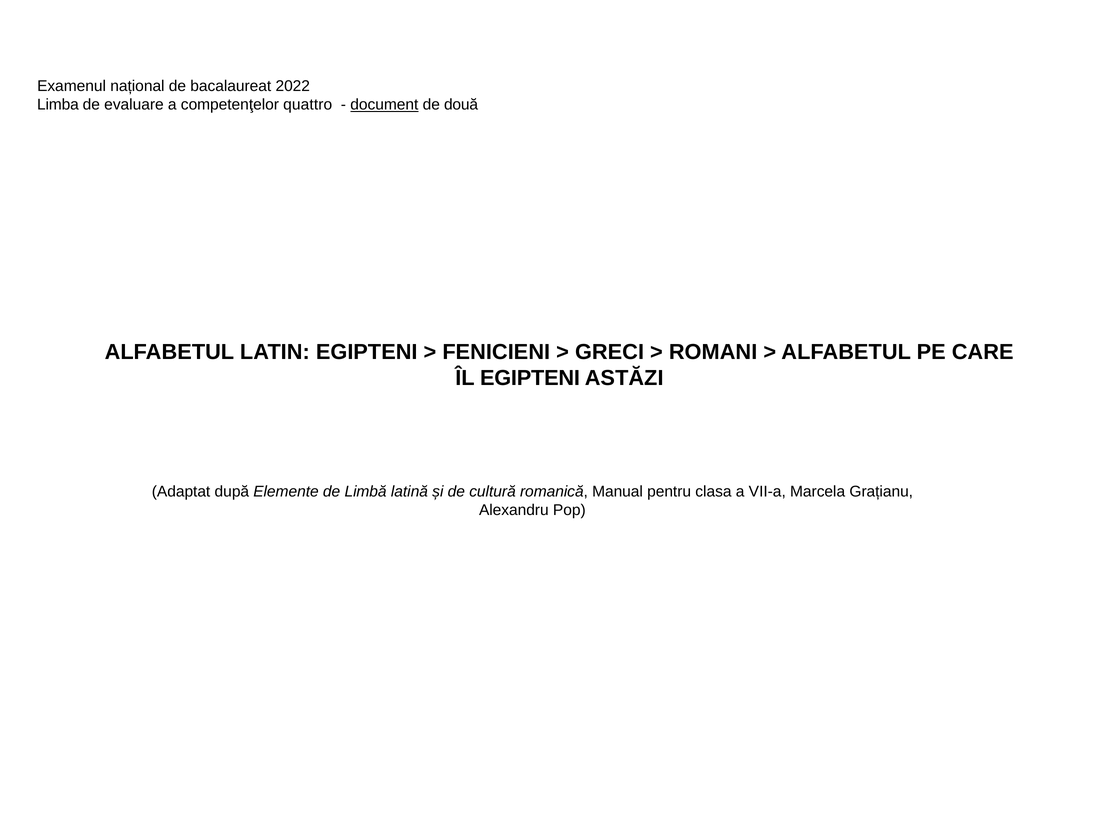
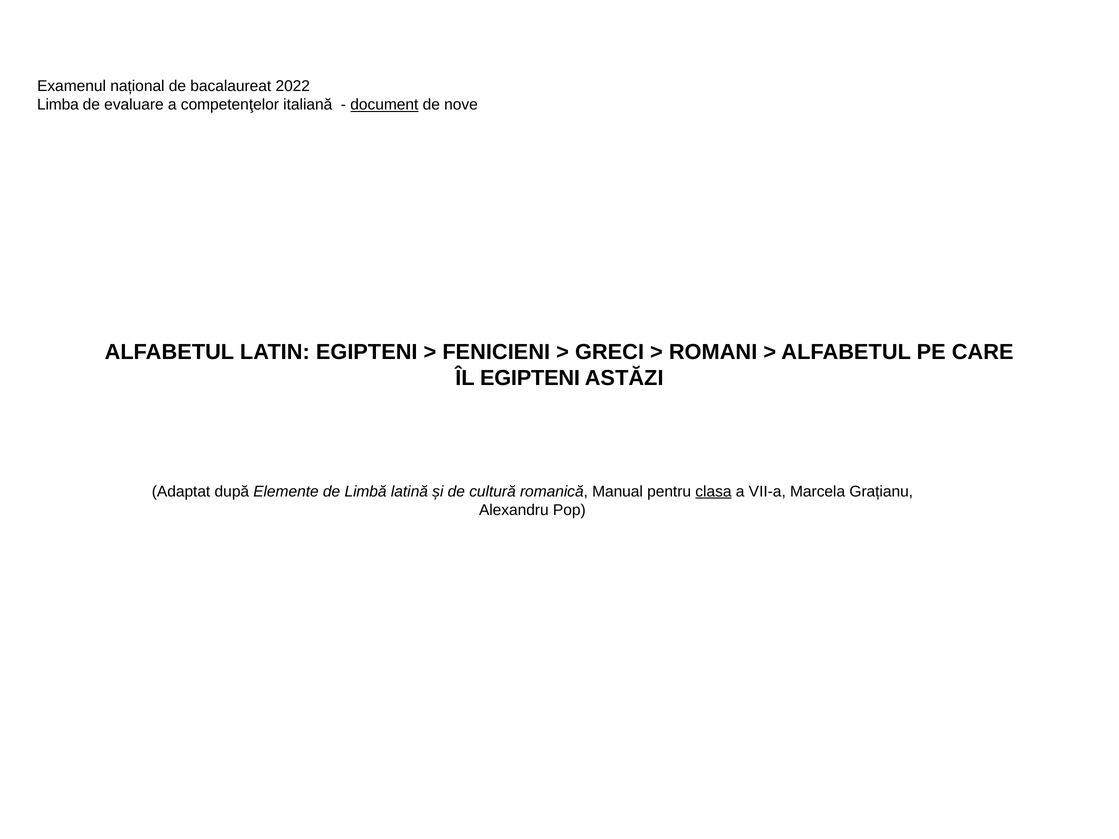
quattro: quattro -> italiană
două: două -> nove
clasa underline: none -> present
